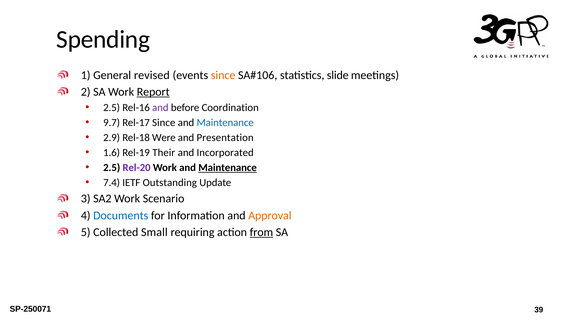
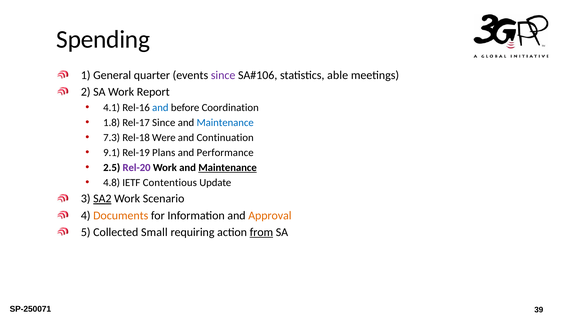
revised: revised -> quarter
since at (223, 75) colour: orange -> purple
slide: slide -> able
Report underline: present -> none
2.5 at (112, 108): 2.5 -> 4.1
and at (160, 108) colour: purple -> blue
9.7: 9.7 -> 1.8
2.9: 2.9 -> 7.3
Presentation: Presentation -> Continuation
1.6: 1.6 -> 9.1
Their: Their -> Plans
Incorporated: Incorporated -> Performance
7.4: 7.4 -> 4.8
Outstanding: Outstanding -> Contentious
SA2 underline: none -> present
Documents colour: blue -> orange
